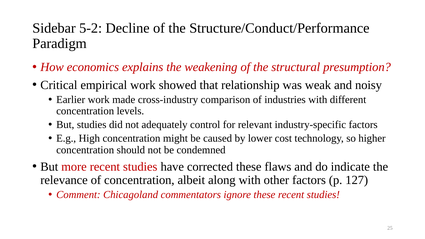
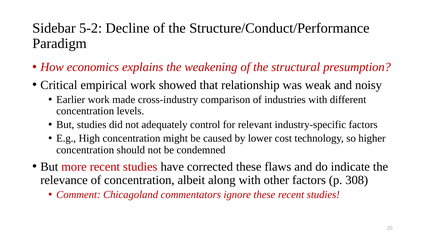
127: 127 -> 308
